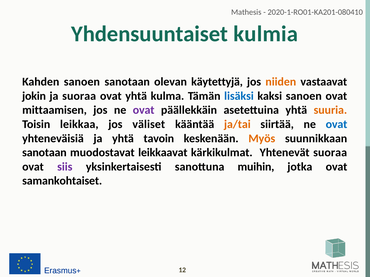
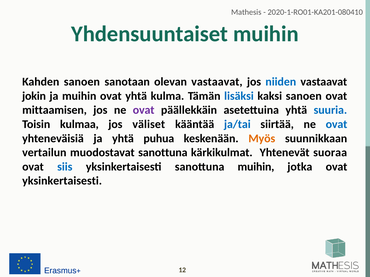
Yhdensuuntaiset kulmia: kulmia -> muihin
olevan käytettyjä: käytettyjä -> vastaavat
niiden colour: orange -> blue
ja suoraa: suoraa -> muihin
suuria colour: orange -> blue
leikkaa: leikkaa -> kulmaa
ja/tai colour: orange -> blue
tavoin: tavoin -> puhua
sanotaan at (44, 153): sanotaan -> vertailun
muodostavat leikkaavat: leikkaavat -> sanottuna
siis colour: purple -> blue
samankohtaiset at (62, 181): samankohtaiset -> yksinkertaisesti
